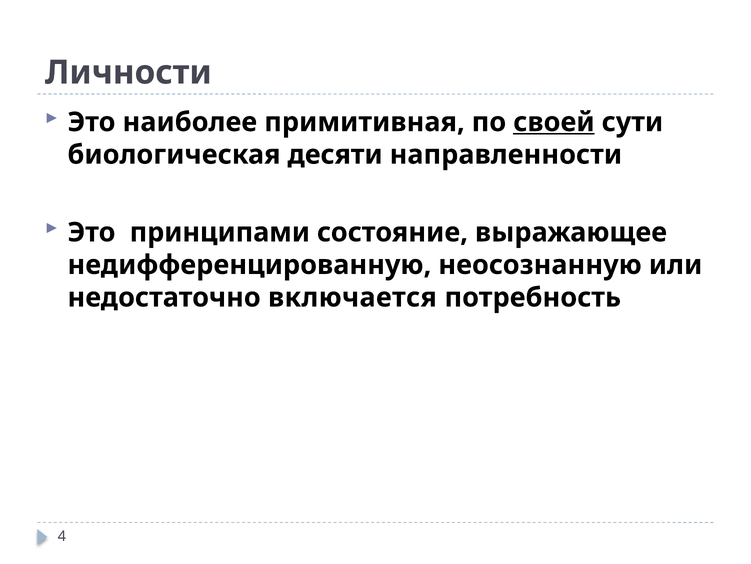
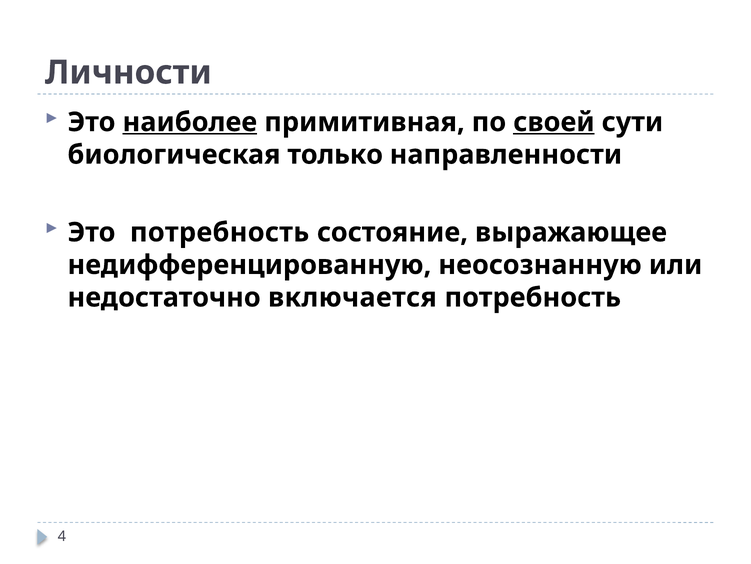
наиболее underline: none -> present
десяти: десяти -> только
Это принципами: принципами -> потребность
